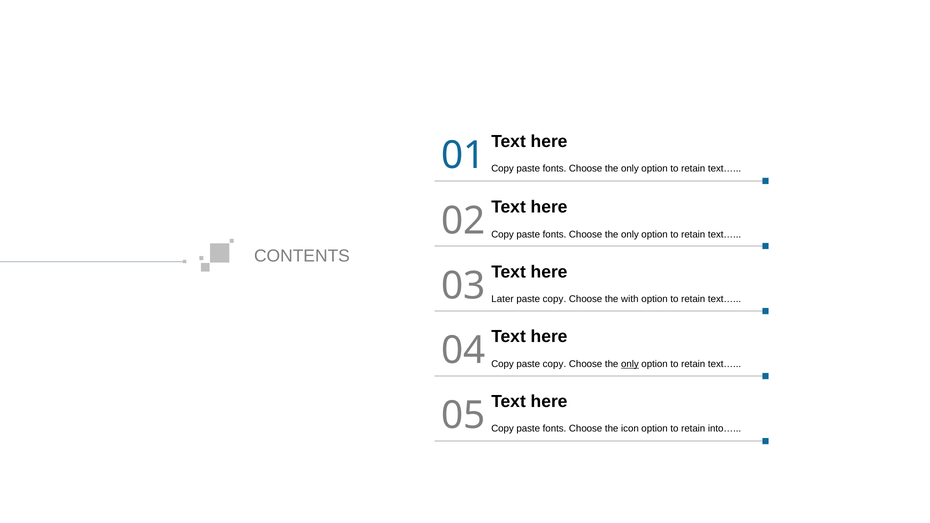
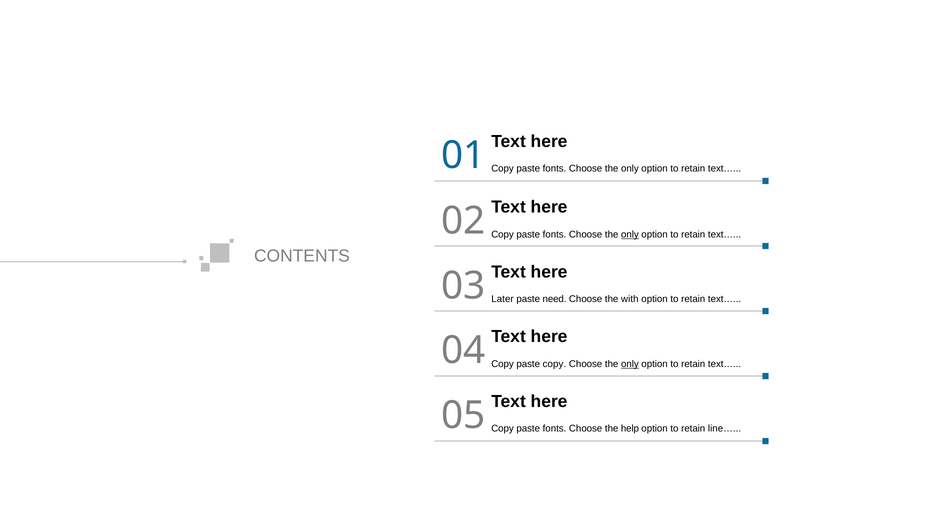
only at (630, 235) underline: none -> present
copy at (554, 299): copy -> need
icon: icon -> help
into…: into… -> line…
